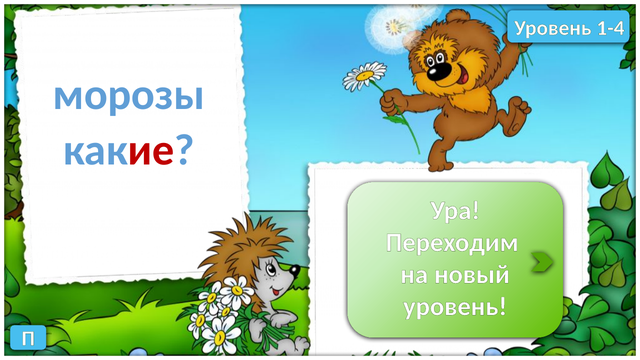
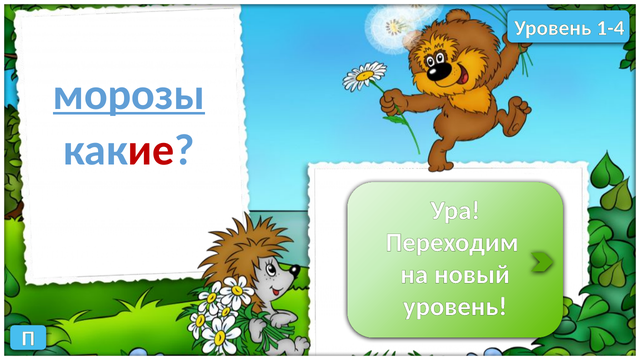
морозы underline: none -> present
